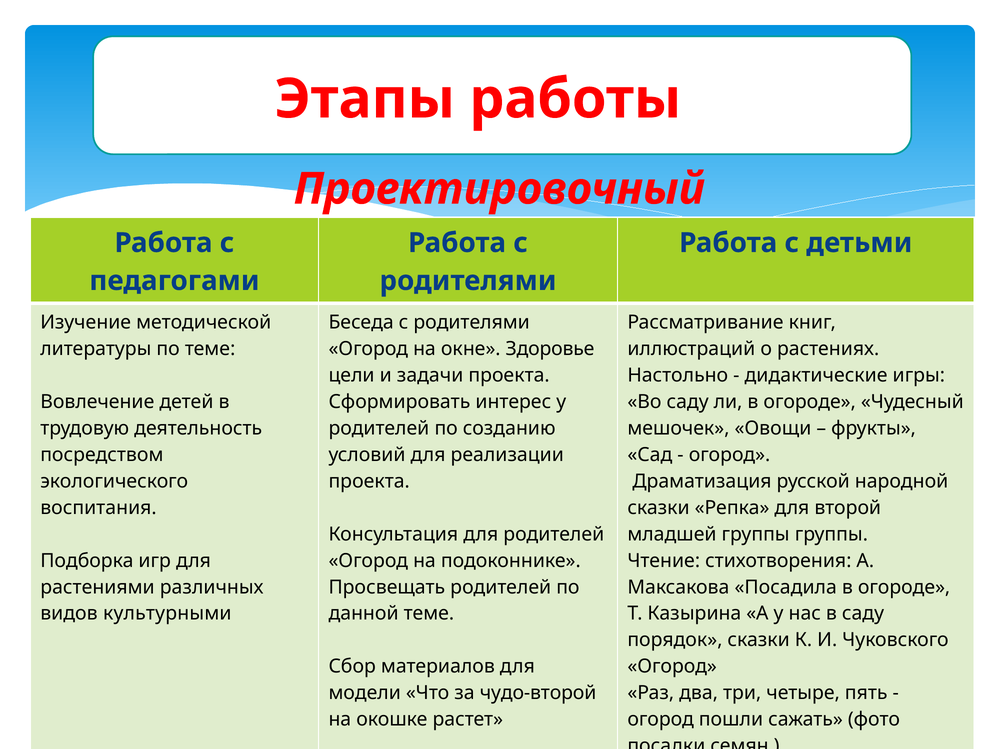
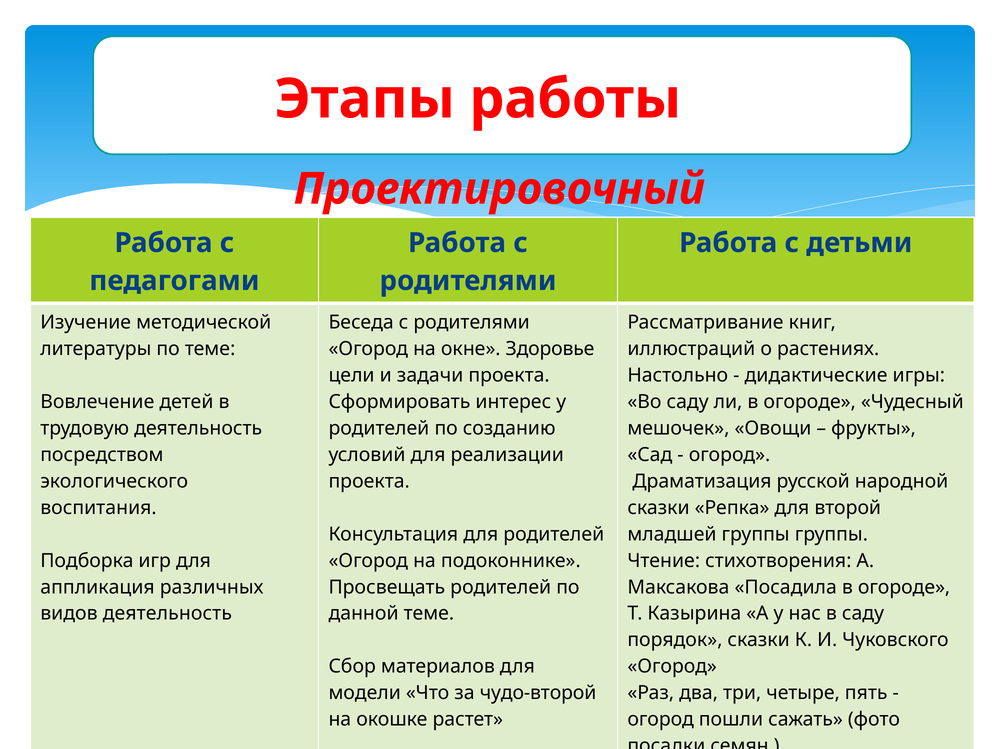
растениями: растениями -> аппликация
видов культурными: культурными -> деятельность
